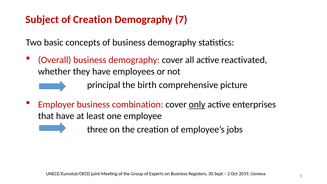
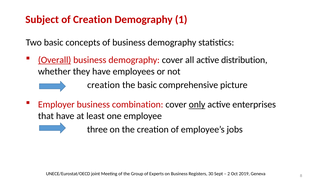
7: 7 -> 1
Overall underline: none -> present
reactivated: reactivated -> distribution
principal at (104, 85): principal -> creation
the birth: birth -> basic
